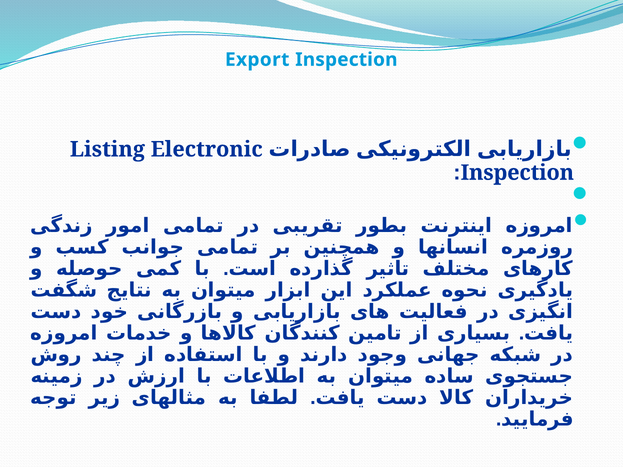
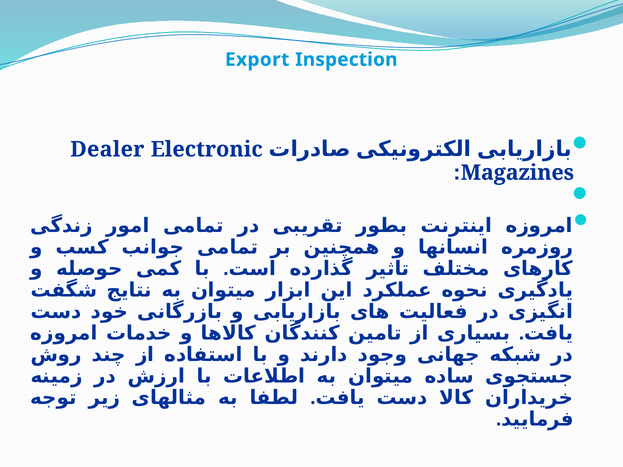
Listing: Listing -> Dealer
Inspection at (517, 173): Inspection -> Magazines
